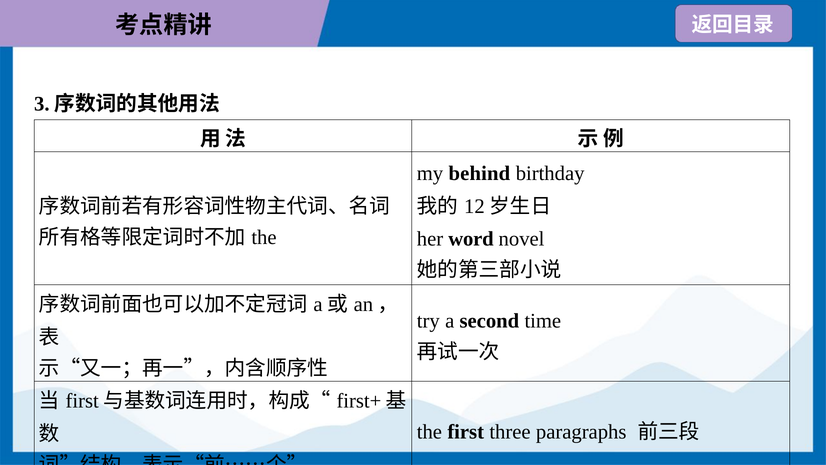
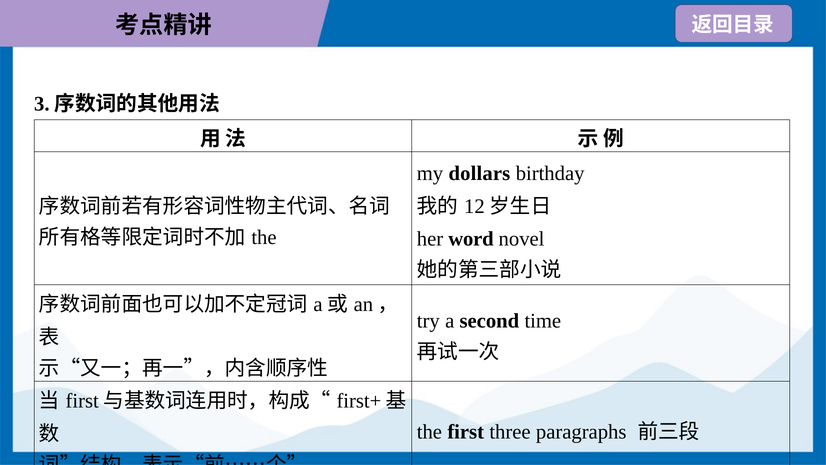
behind: behind -> dollars
